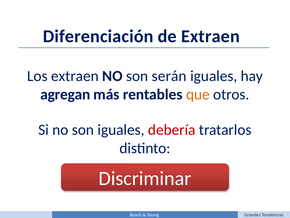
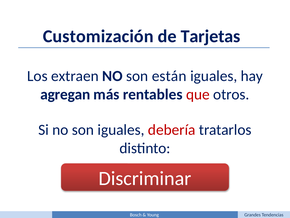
Diferenciación: Diferenciación -> Customización
de Extraen: Extraen -> Tarjetas
serán: serán -> están
que colour: orange -> red
